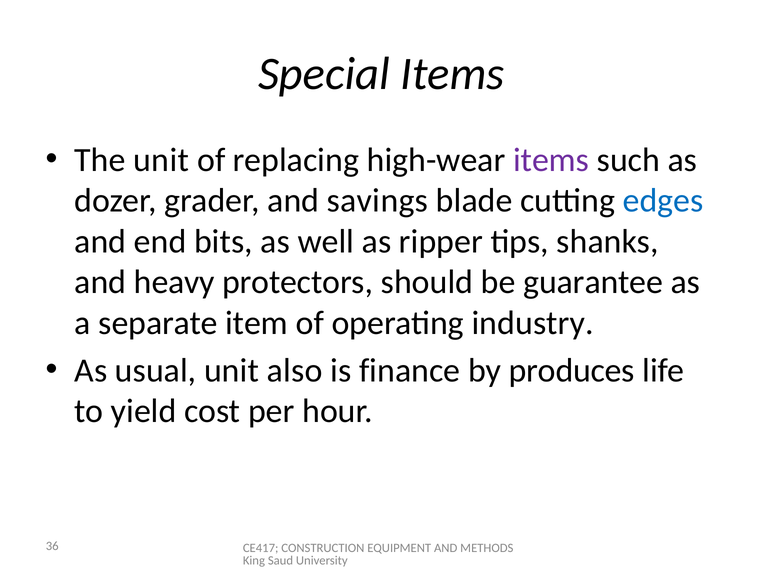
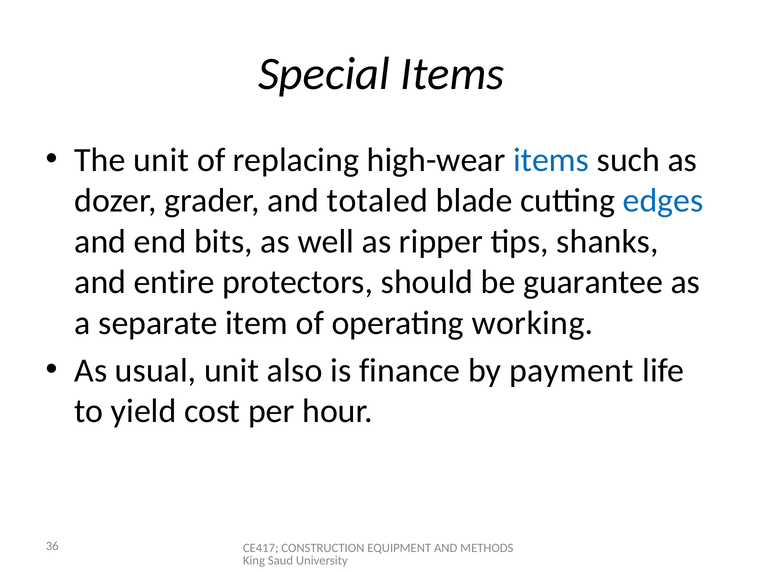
items at (551, 160) colour: purple -> blue
savings: savings -> totaled
heavy: heavy -> entire
industry: industry -> working
produces: produces -> payment
